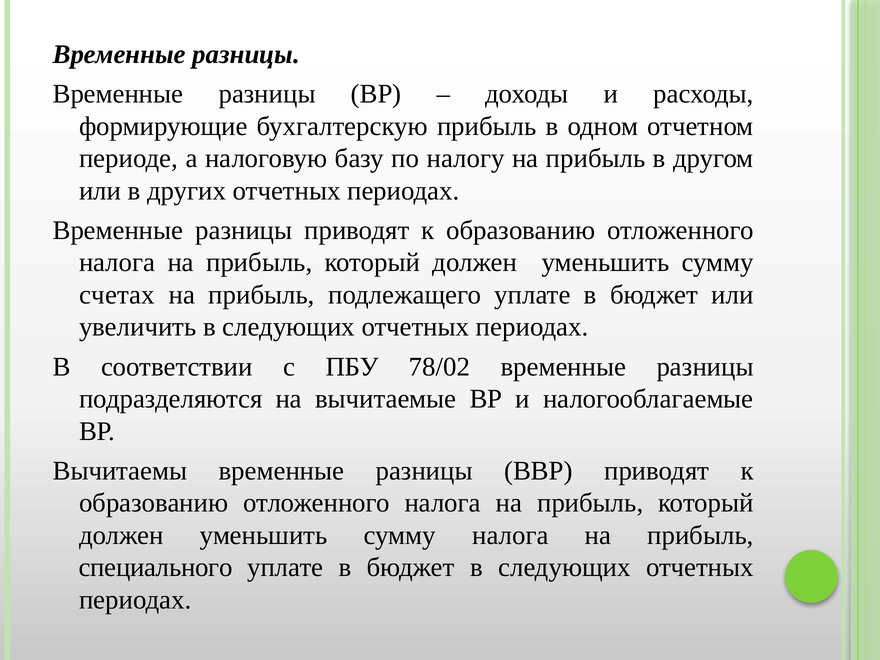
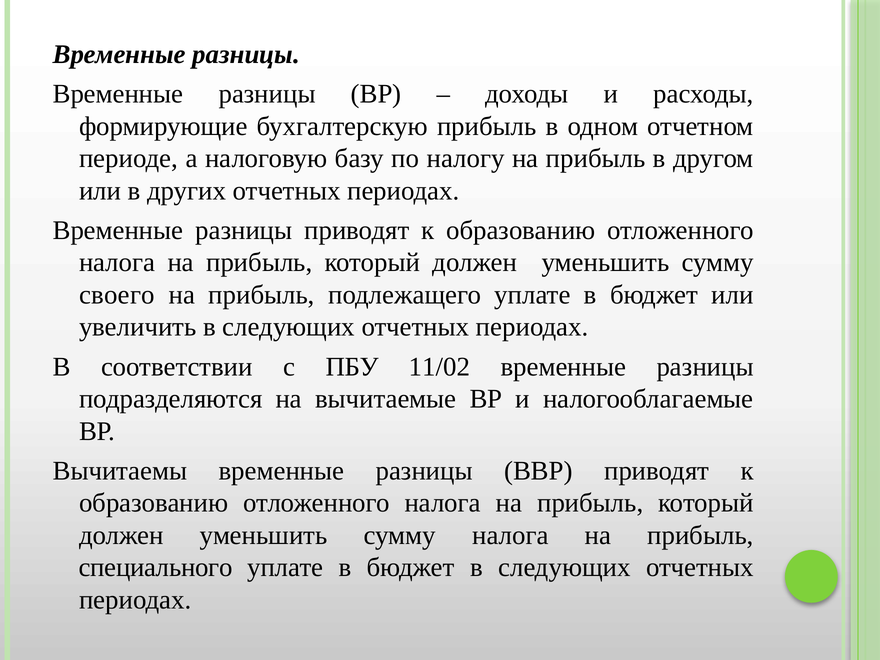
счетах: счетах -> своего
78/02: 78/02 -> 11/02
